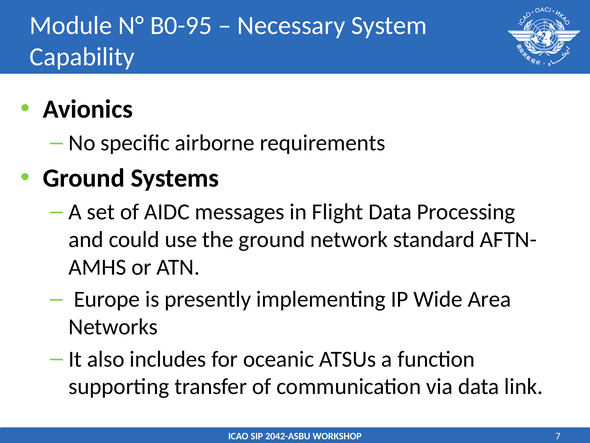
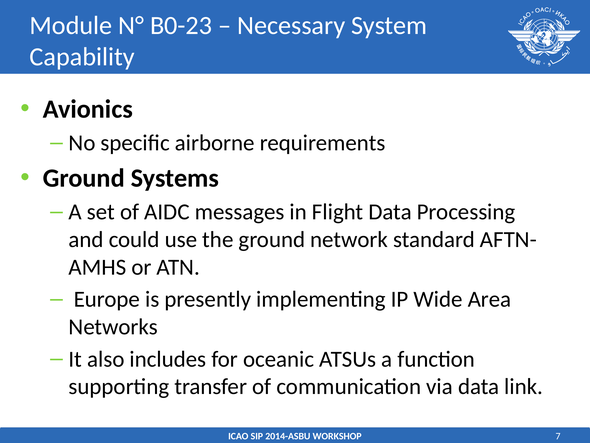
B0-95: B0-95 -> B0-23
2042-ASBU: 2042-ASBU -> 2014-ASBU
